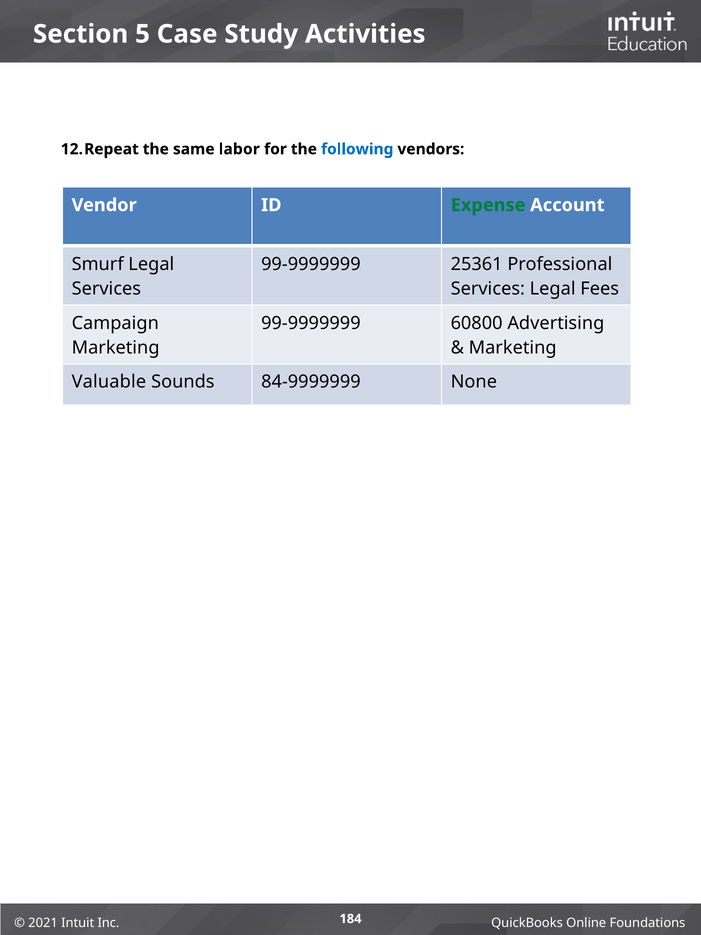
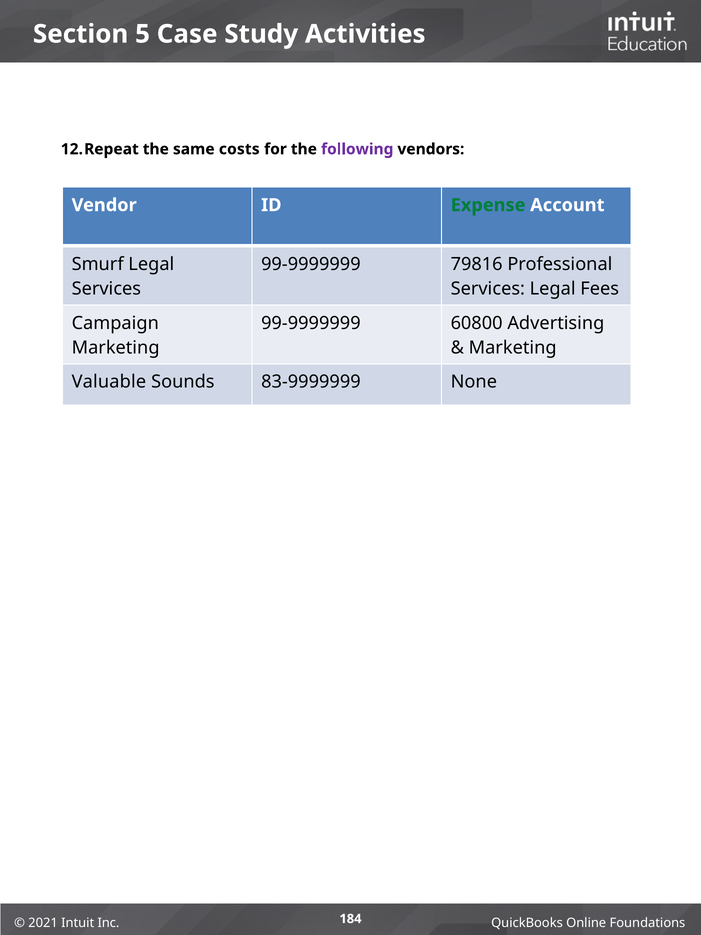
labor: labor -> costs
following colour: blue -> purple
25361: 25361 -> 79816
84-9999999: 84-9999999 -> 83-9999999
